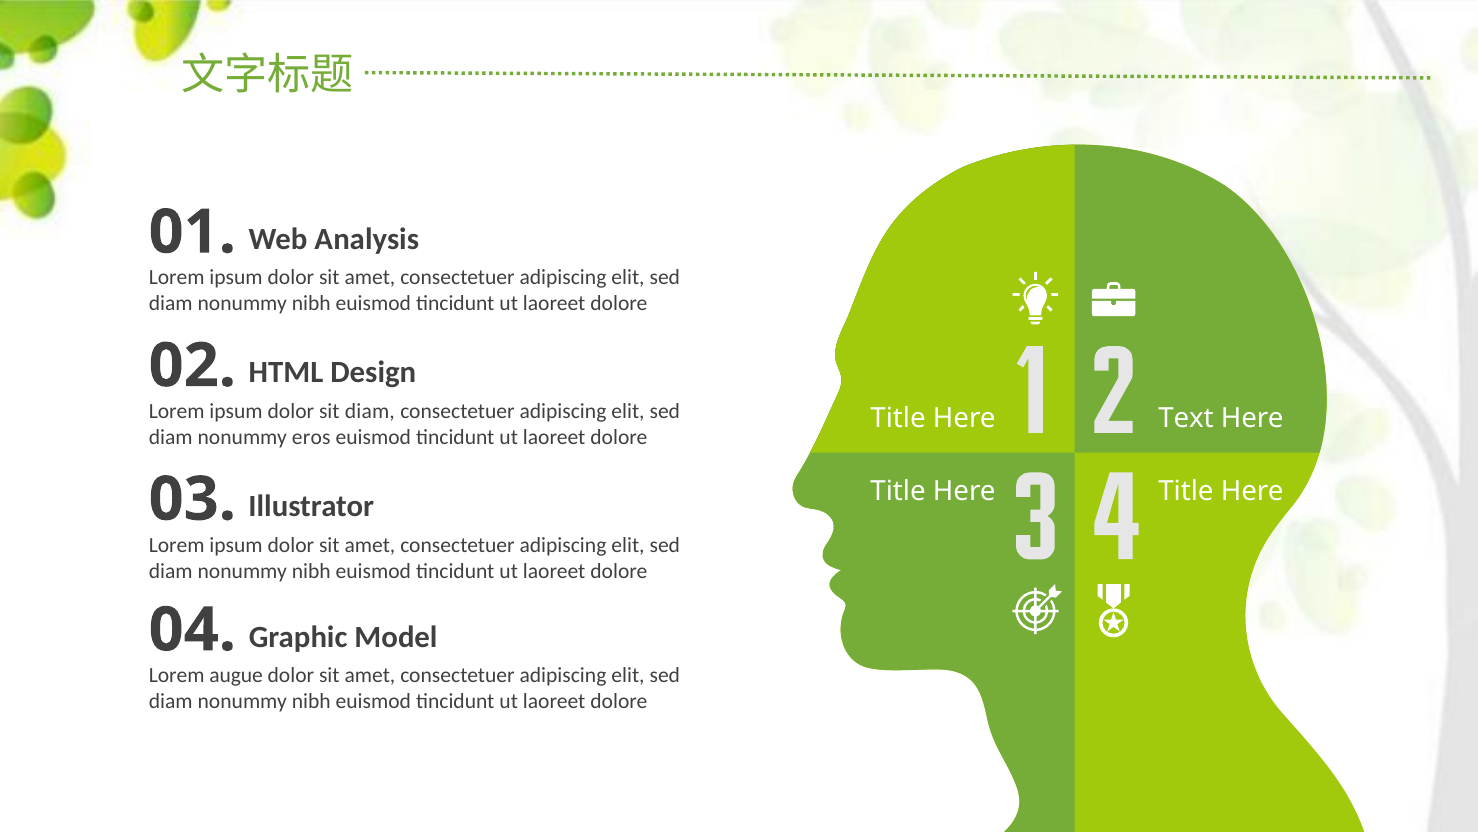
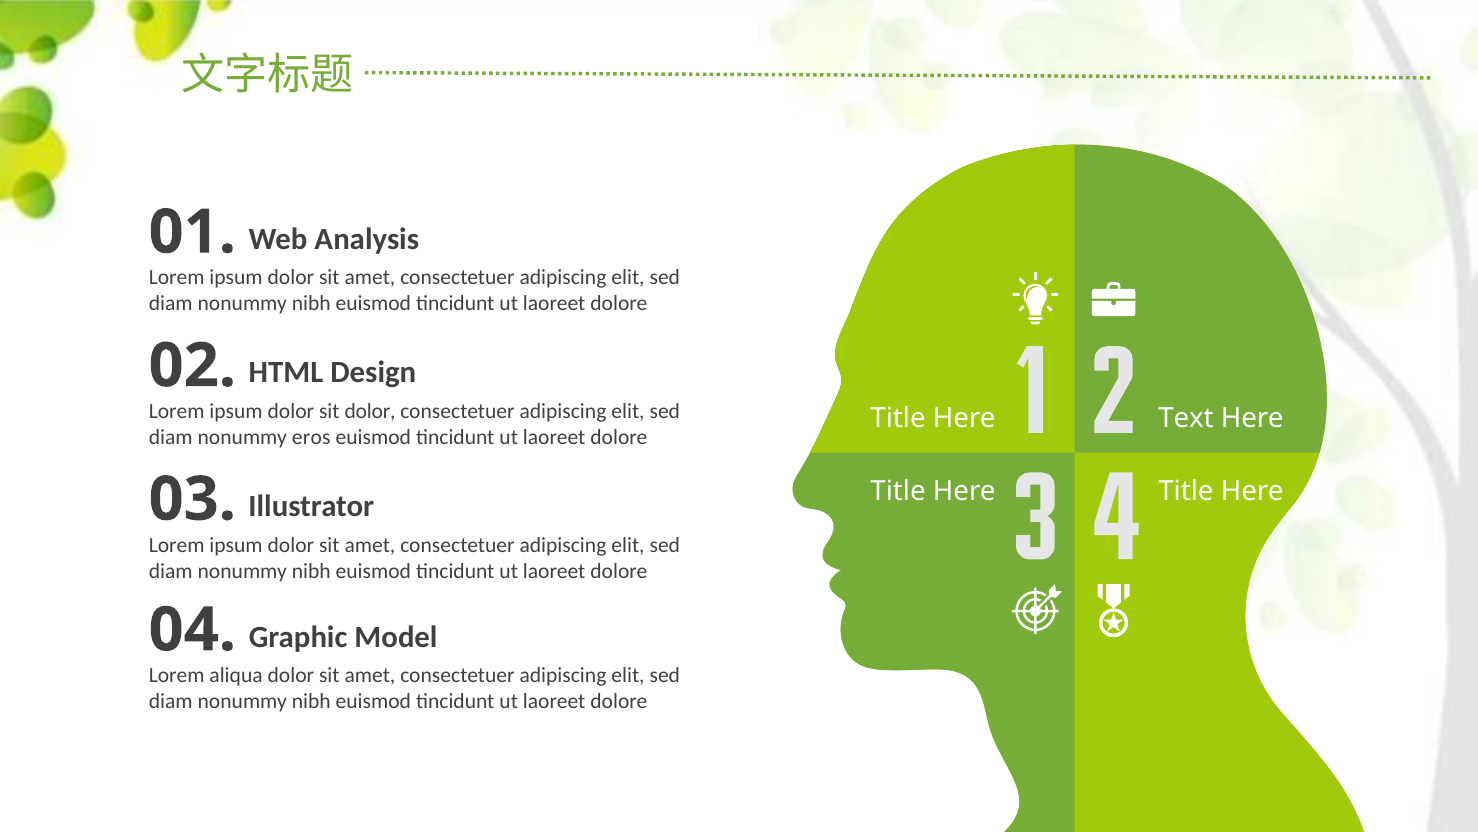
sit diam: diam -> dolor
augue: augue -> aliqua
